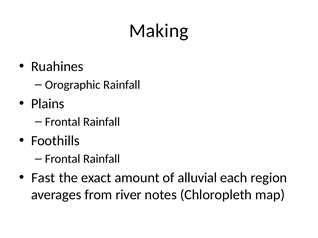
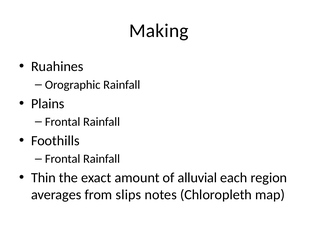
Fast: Fast -> Thin
river: river -> slips
